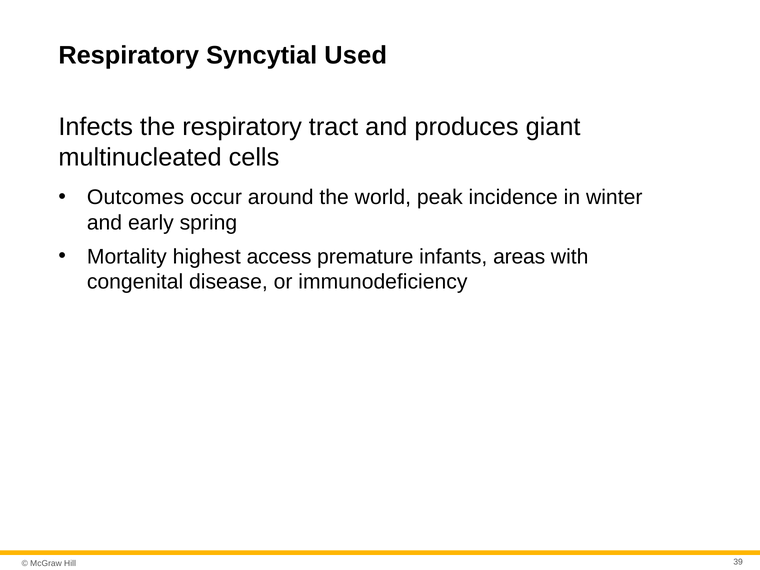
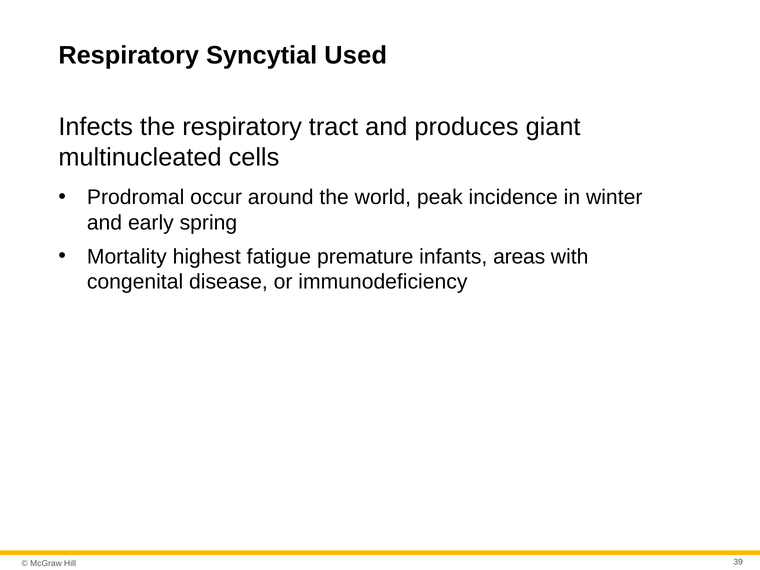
Outcomes: Outcomes -> Prodromal
access: access -> fatigue
